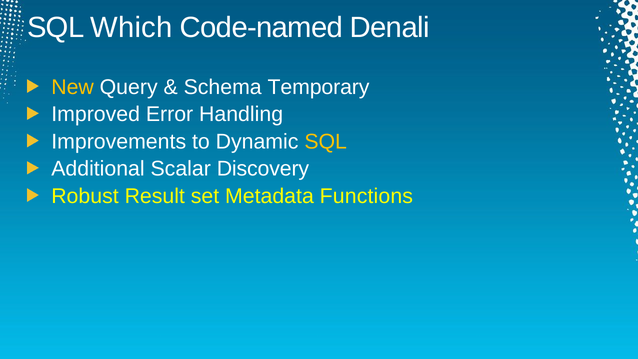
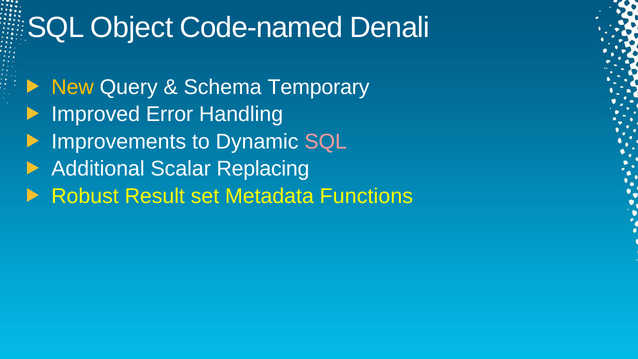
Which: Which -> Object
SQL at (326, 142) colour: yellow -> pink
Discovery: Discovery -> Replacing
